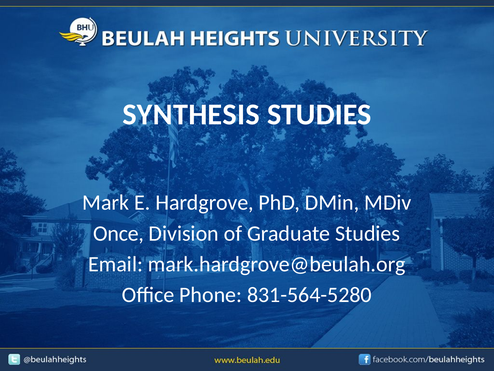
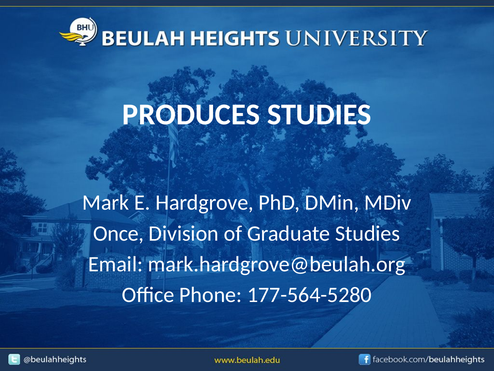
SYNTHESIS: SYNTHESIS -> PRODUCES
831-564-5280: 831-564-5280 -> 177-564-5280
